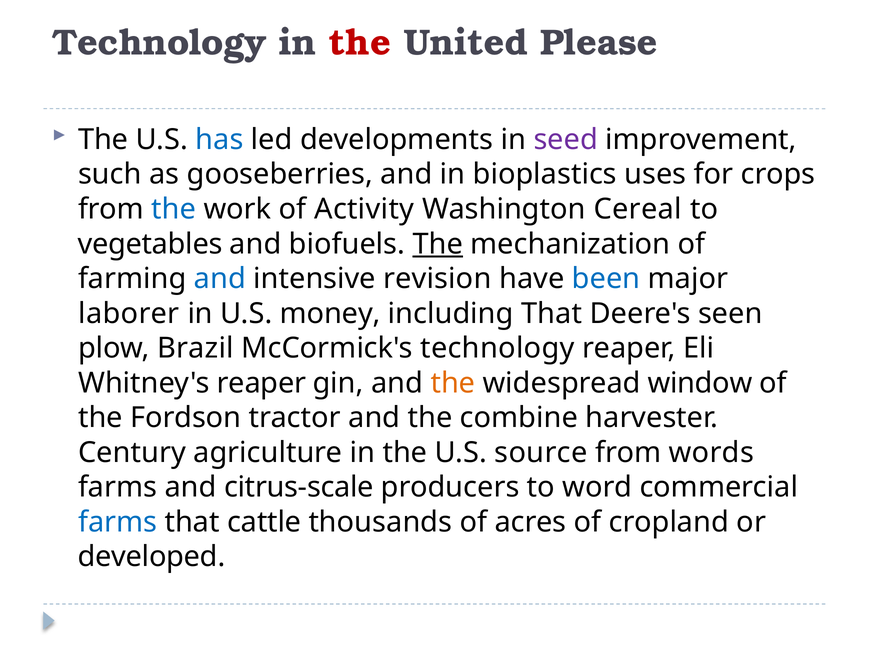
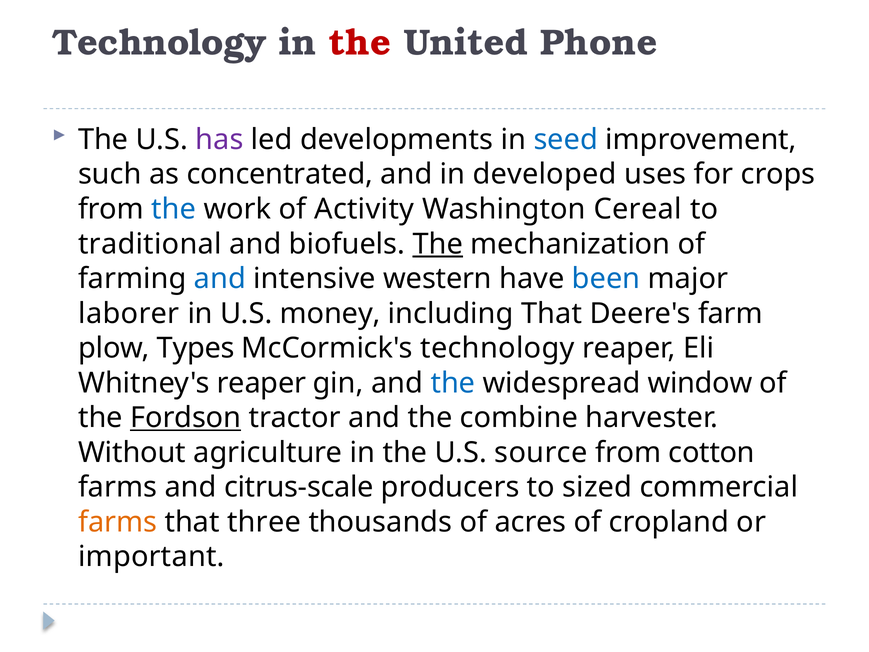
Please: Please -> Phone
has colour: blue -> purple
seed colour: purple -> blue
gooseberries: gooseberries -> concentrated
bioplastics: bioplastics -> developed
vegetables: vegetables -> traditional
revision: revision -> western
seen: seen -> farm
Brazil: Brazil -> Types
the at (453, 383) colour: orange -> blue
Fordson underline: none -> present
Century: Century -> Without
words: words -> cotton
word: word -> sized
farms at (118, 522) colour: blue -> orange
cattle: cattle -> three
developed: developed -> important
